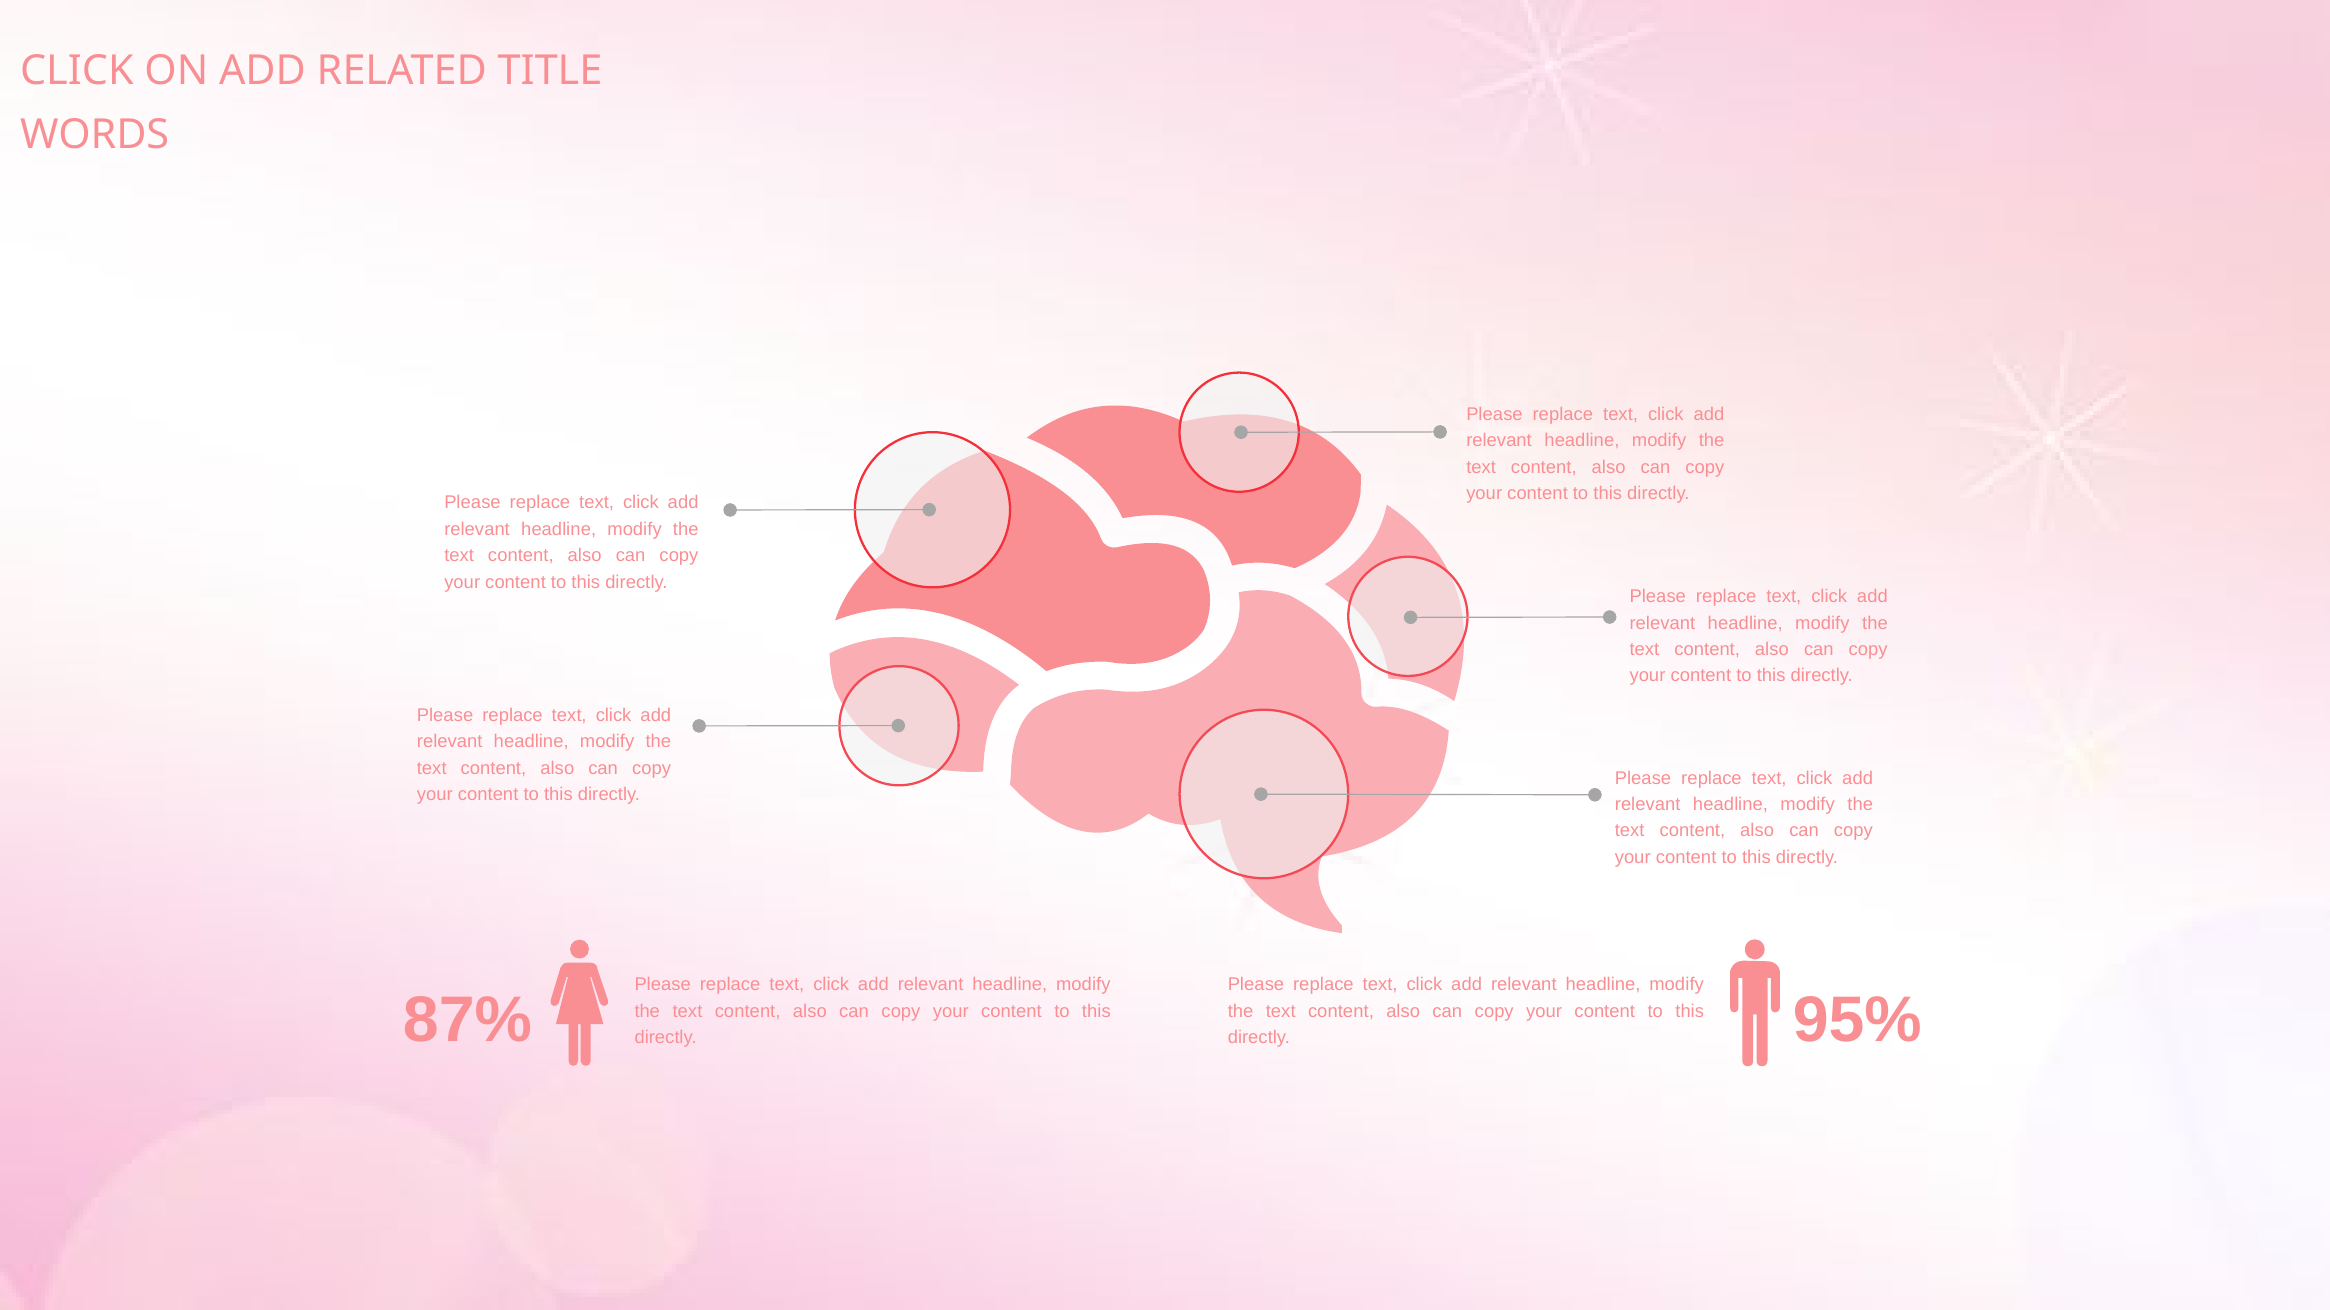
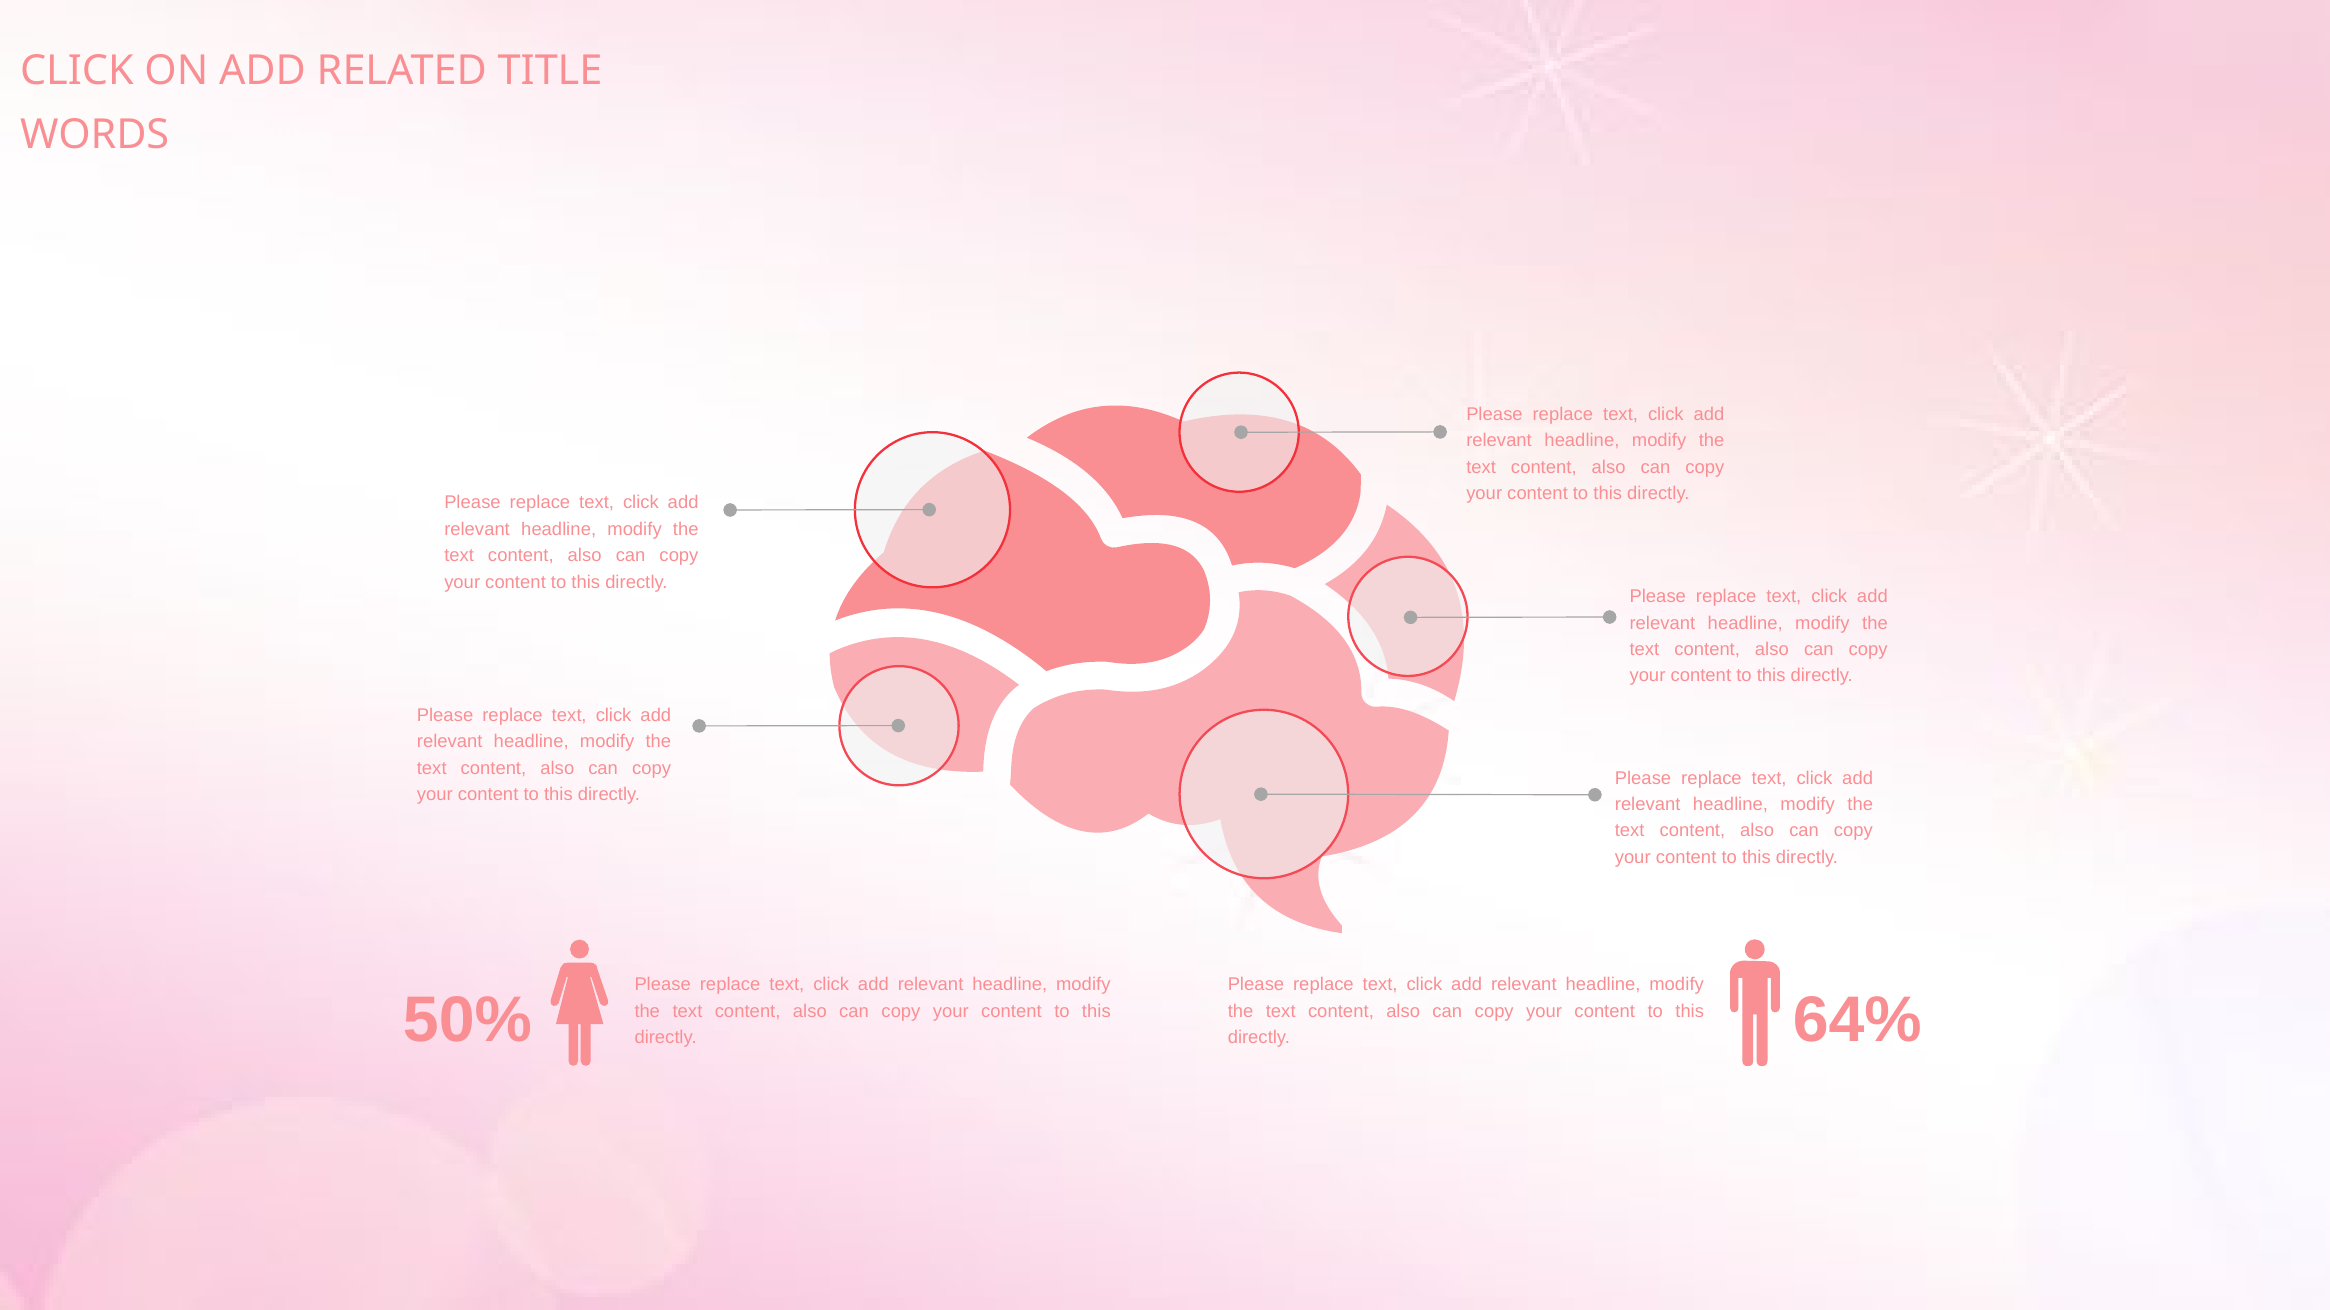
87%: 87% -> 50%
95%: 95% -> 64%
